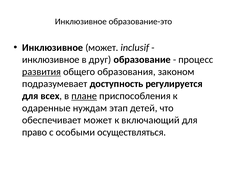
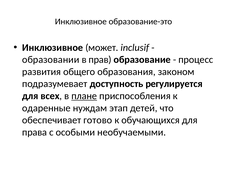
инклюзивное at (51, 60): инклюзивное -> образовании
друг: друг -> прав
развития underline: present -> none
обеспечивает может: может -> готово
включающий: включающий -> обучающихся
право: право -> права
осуществляться: осуществляться -> необучаемыми
